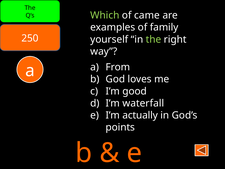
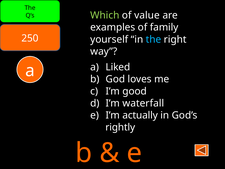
came: came -> value
the at (153, 39) colour: light green -> light blue
From: From -> Liked
points: points -> rightly
